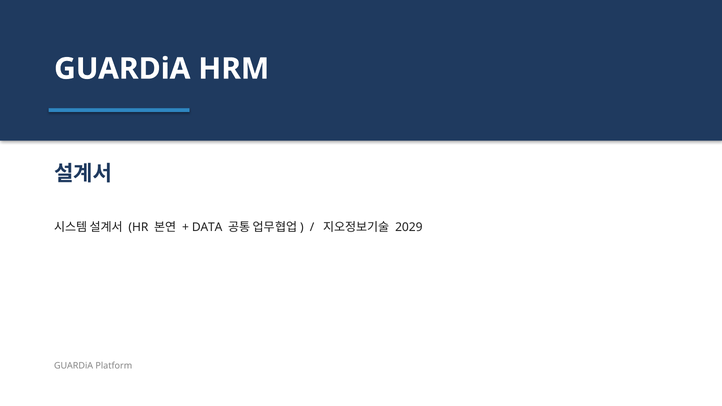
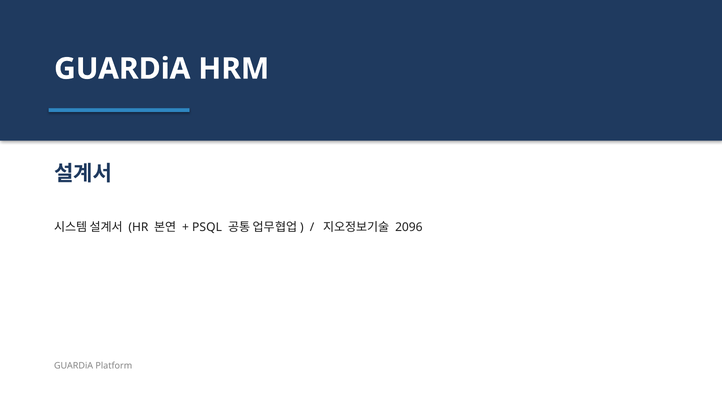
DATA: DATA -> PSQL
2029: 2029 -> 2096
